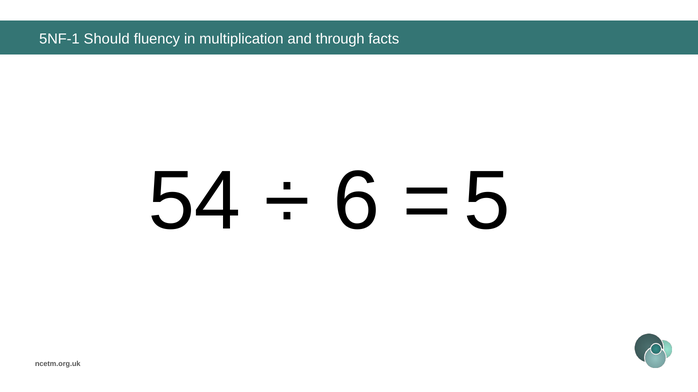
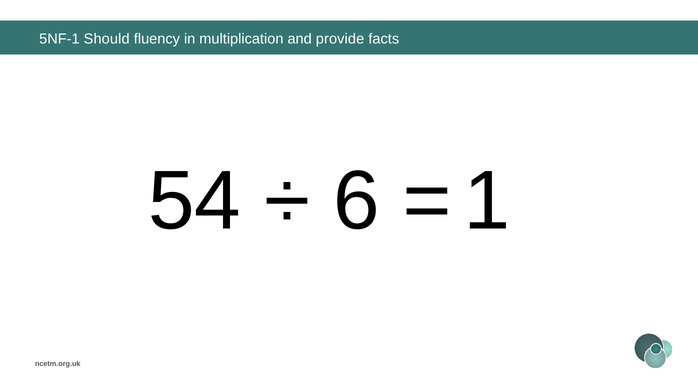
through: through -> provide
5: 5 -> 1
